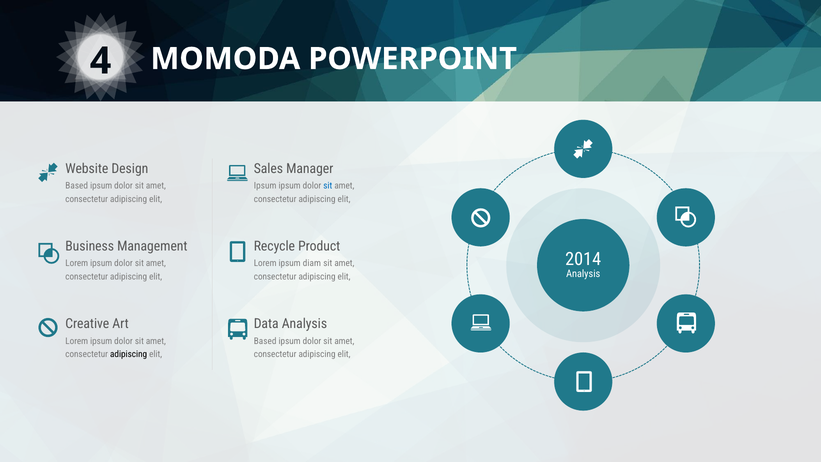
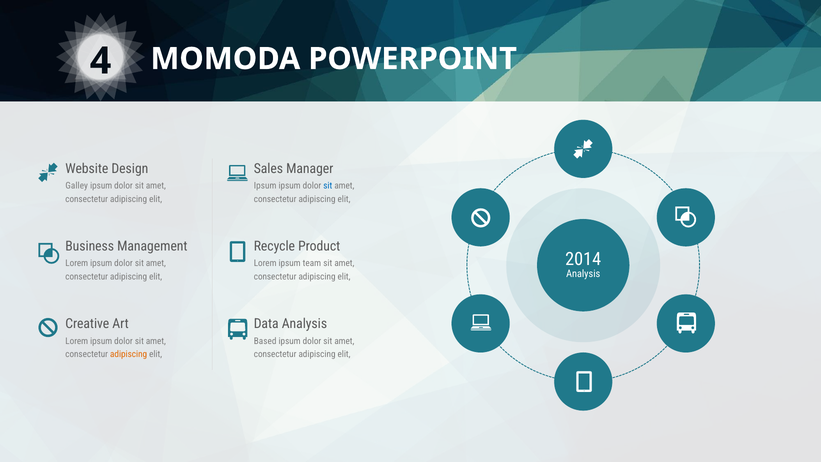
Based at (77, 186): Based -> Galley
diam: diam -> team
adipiscing at (129, 354) colour: black -> orange
